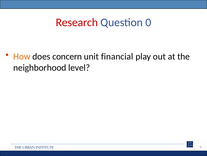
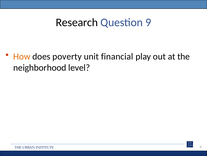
Research colour: red -> black
Question 0: 0 -> 9
concern: concern -> poverty
